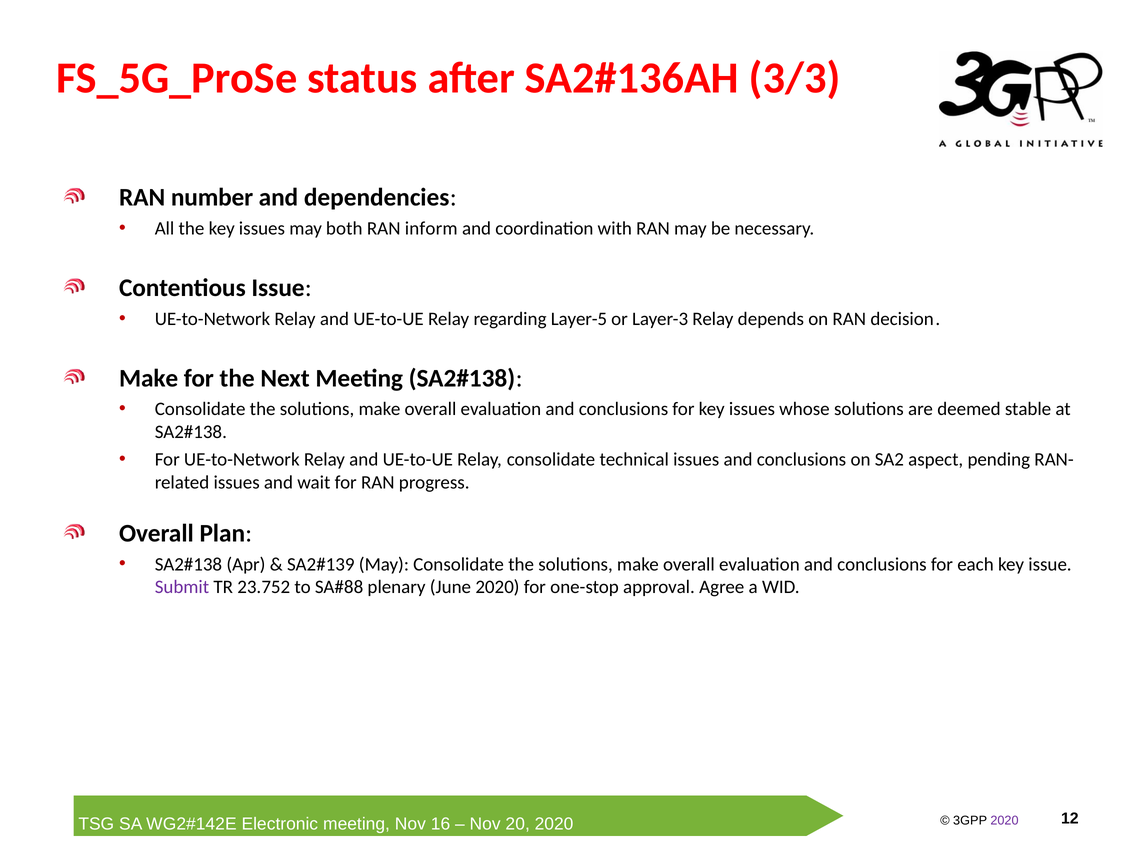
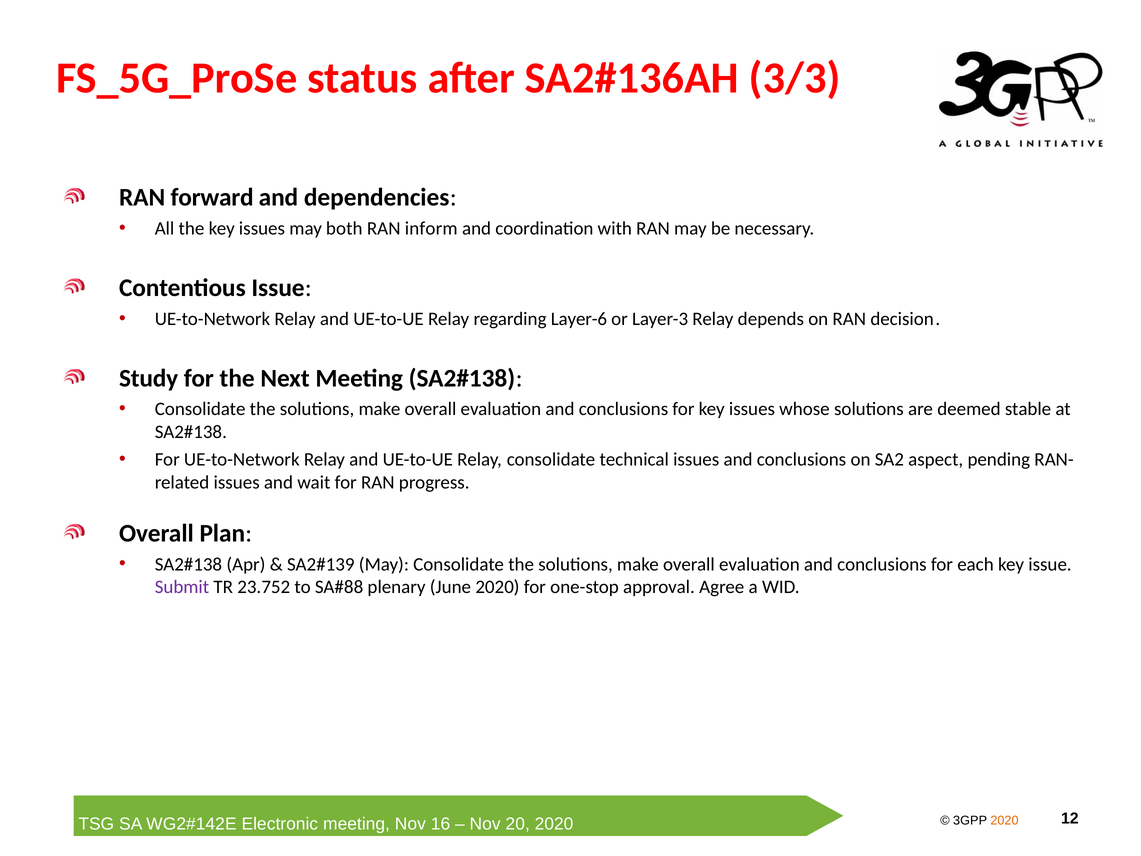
number: number -> forward
Layer-5: Layer-5 -> Layer-6
Make at (149, 378): Make -> Study
2020 at (1004, 820) colour: purple -> orange
